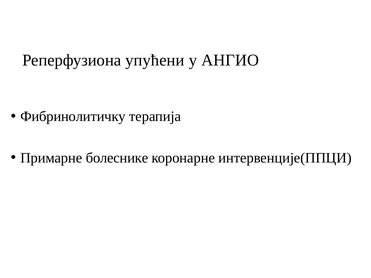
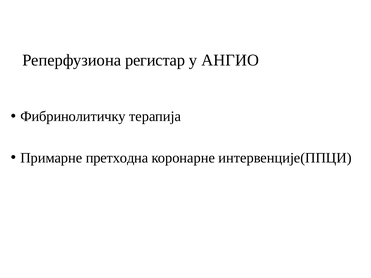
упућени: упућени -> регистар
болеснике: болеснике -> претходна
